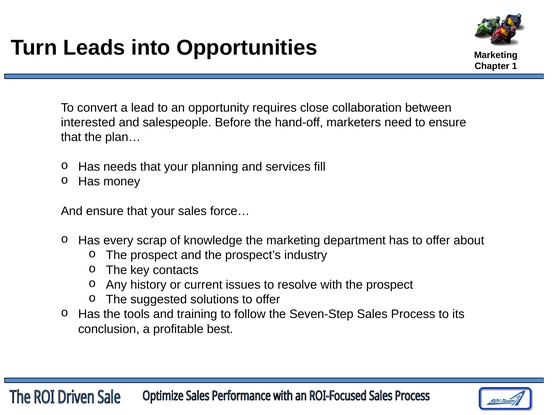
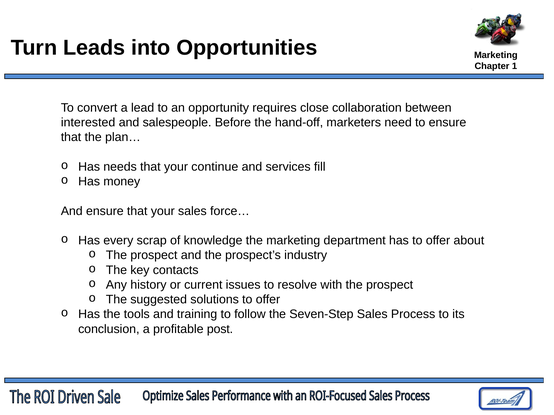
planning: planning -> continue
best: best -> post
